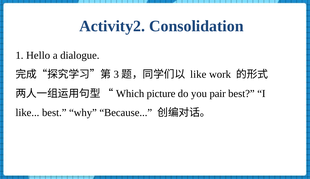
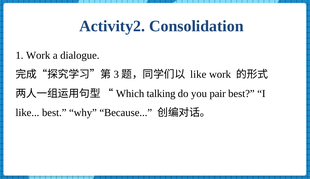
1 Hello: Hello -> Work
picture: picture -> talking
